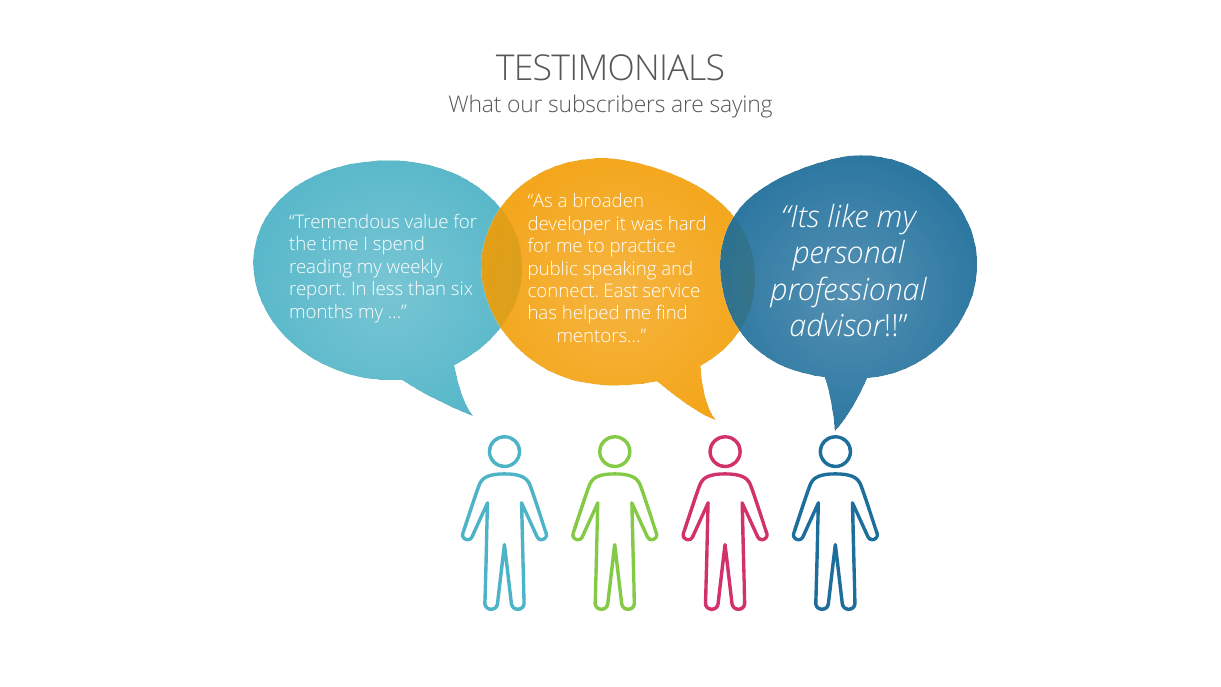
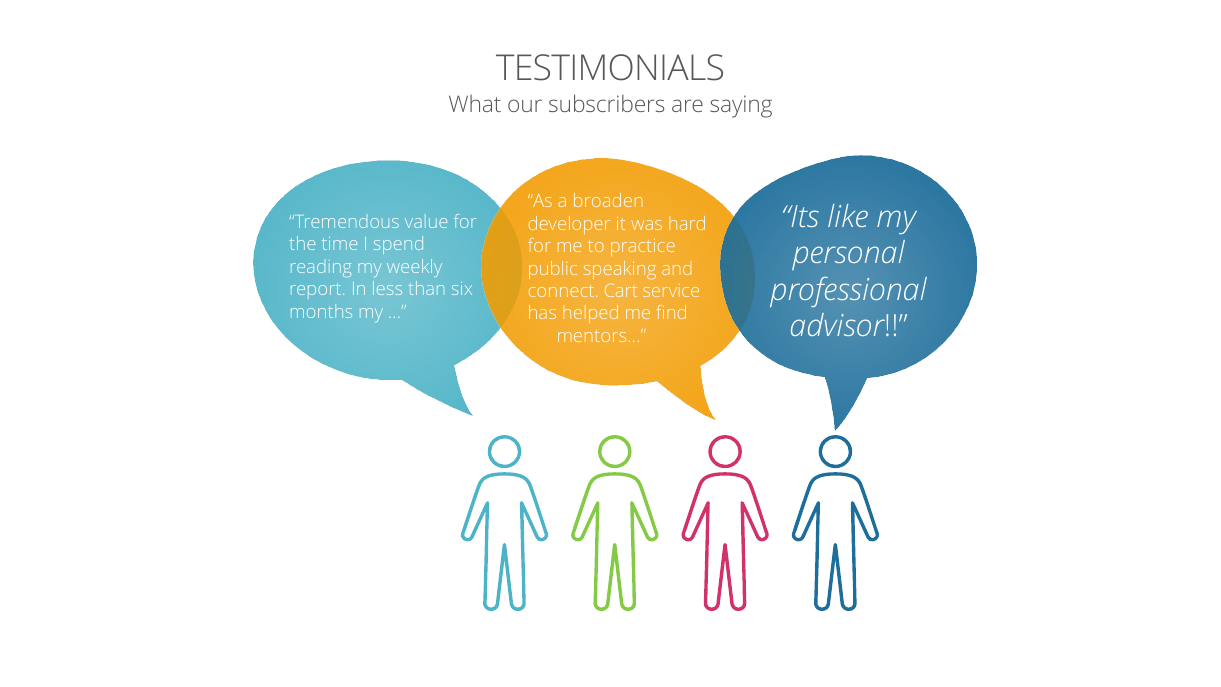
East: East -> Cart
